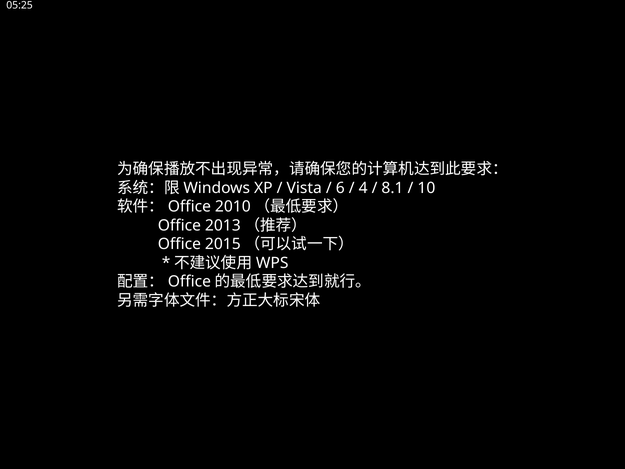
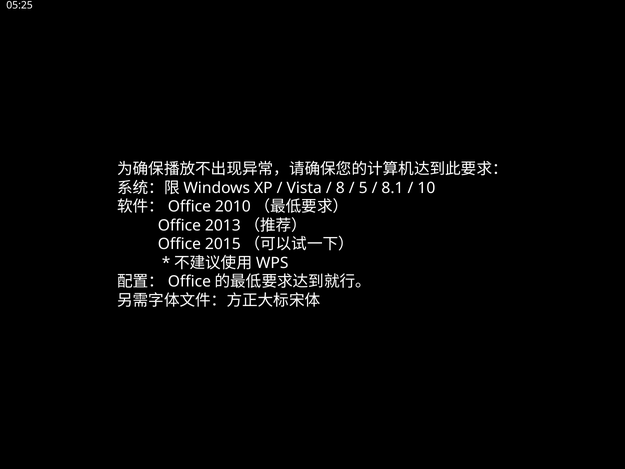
6: 6 -> 8
4: 4 -> 5
